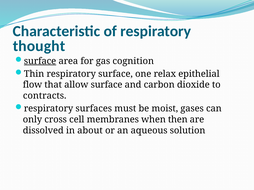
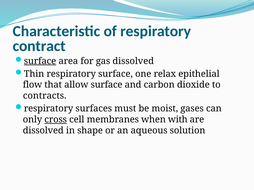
thought: thought -> contract
gas cognition: cognition -> dissolved
cross underline: none -> present
then: then -> with
about: about -> shape
